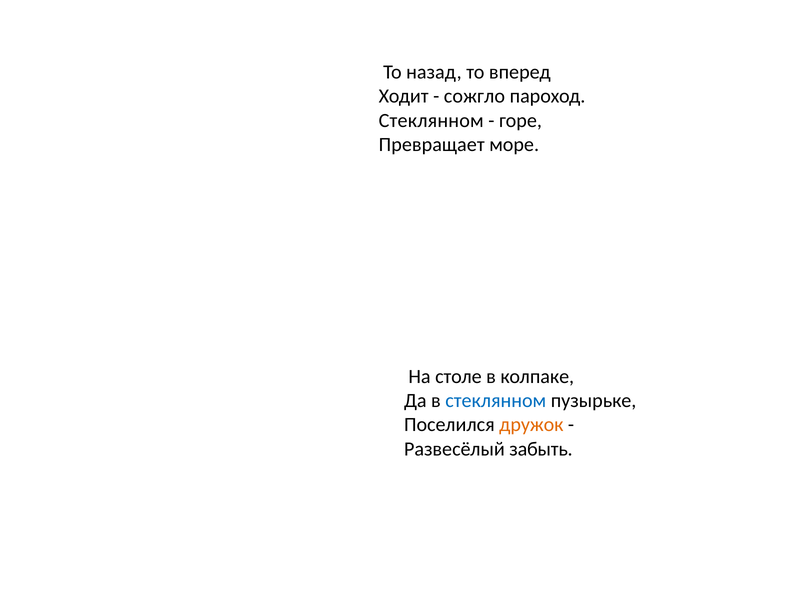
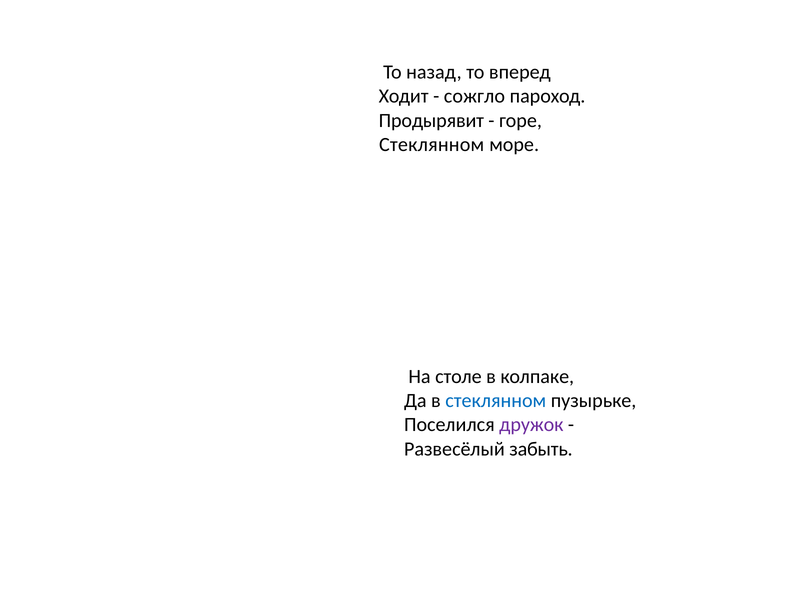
Стеклянном at (431, 120): Стеклянном -> Продырявит
Превращает at (432, 145): Превращает -> Стеклянном
дружок colour: orange -> purple
